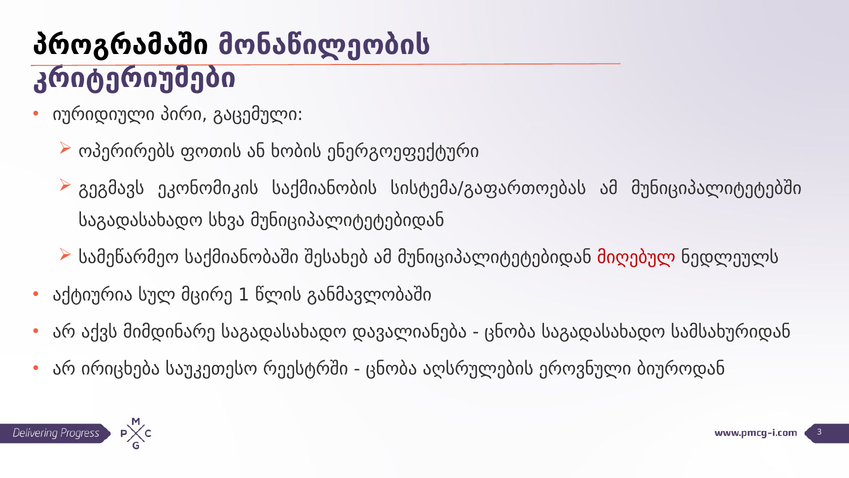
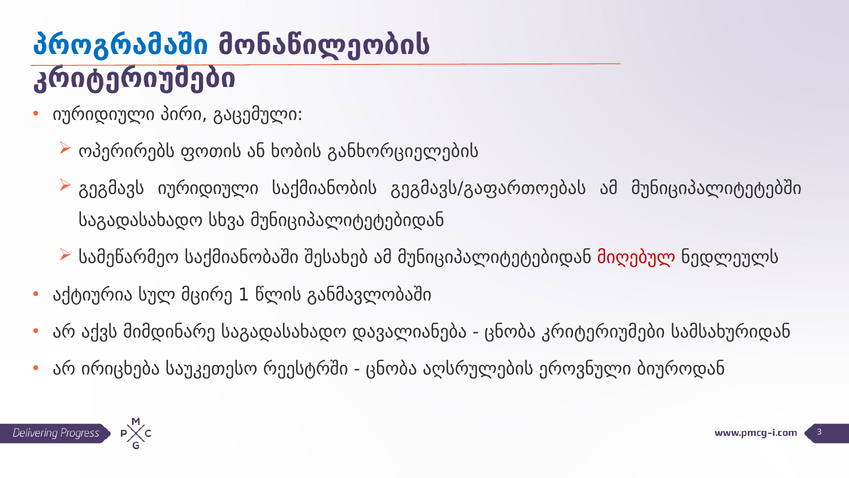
პროგრამაში colour: black -> blue
ენერგოეფექტური: ენერგოეფექტური -> განხორციელების
გეგმავს ეკონომიკის: ეკონომიკის -> იურიდიული
სისტემა/გაფართოებას: სისტემა/გაფართოებას -> გეგმავს/გაფართოებას
ცნობა საგადასახადო: საგადასახადო -> კრიტერიუმები
